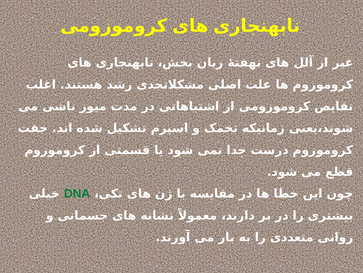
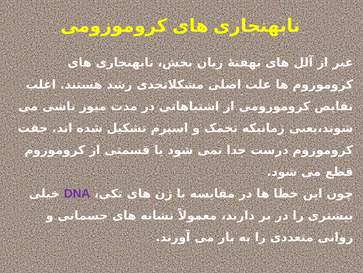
DNA colour: green -> purple
